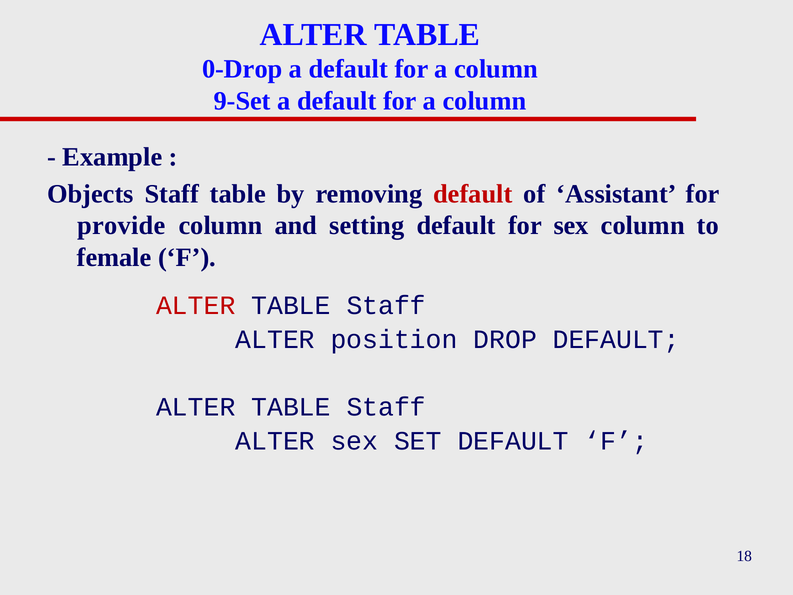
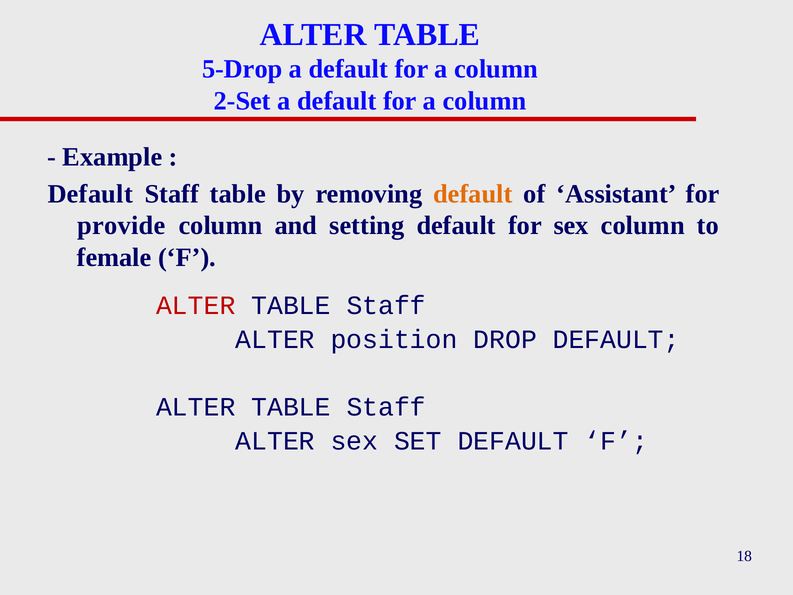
0-Drop: 0-Drop -> 5-Drop
9-Set: 9-Set -> 2-Set
Objects at (90, 194): Objects -> Default
default at (473, 194) colour: red -> orange
